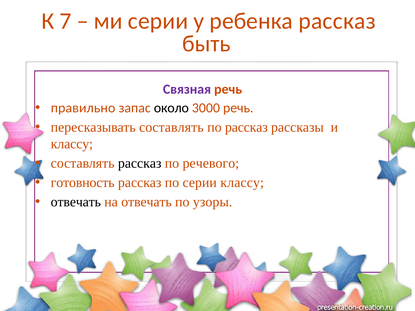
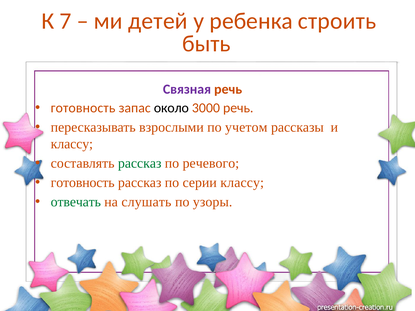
ми серии: серии -> детей
ребенка рассказ: рассказ -> строить
правильно at (83, 108): правильно -> готовность
пересказывать составлять: составлять -> взрослыми
по рассказ: рассказ -> учетом
рассказ at (140, 163) colour: black -> green
отвечать at (76, 202) colour: black -> green
на отвечать: отвечать -> слушать
